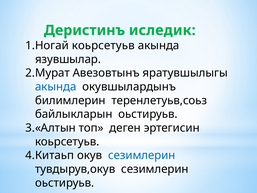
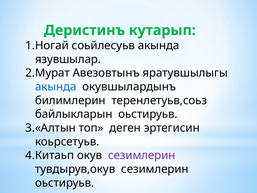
иследик: иследик -> кутарып
коьрсетуьв at (103, 46): коьрсетуьв -> соьйлесуьв
сезимлерин at (142, 155) colour: blue -> purple
